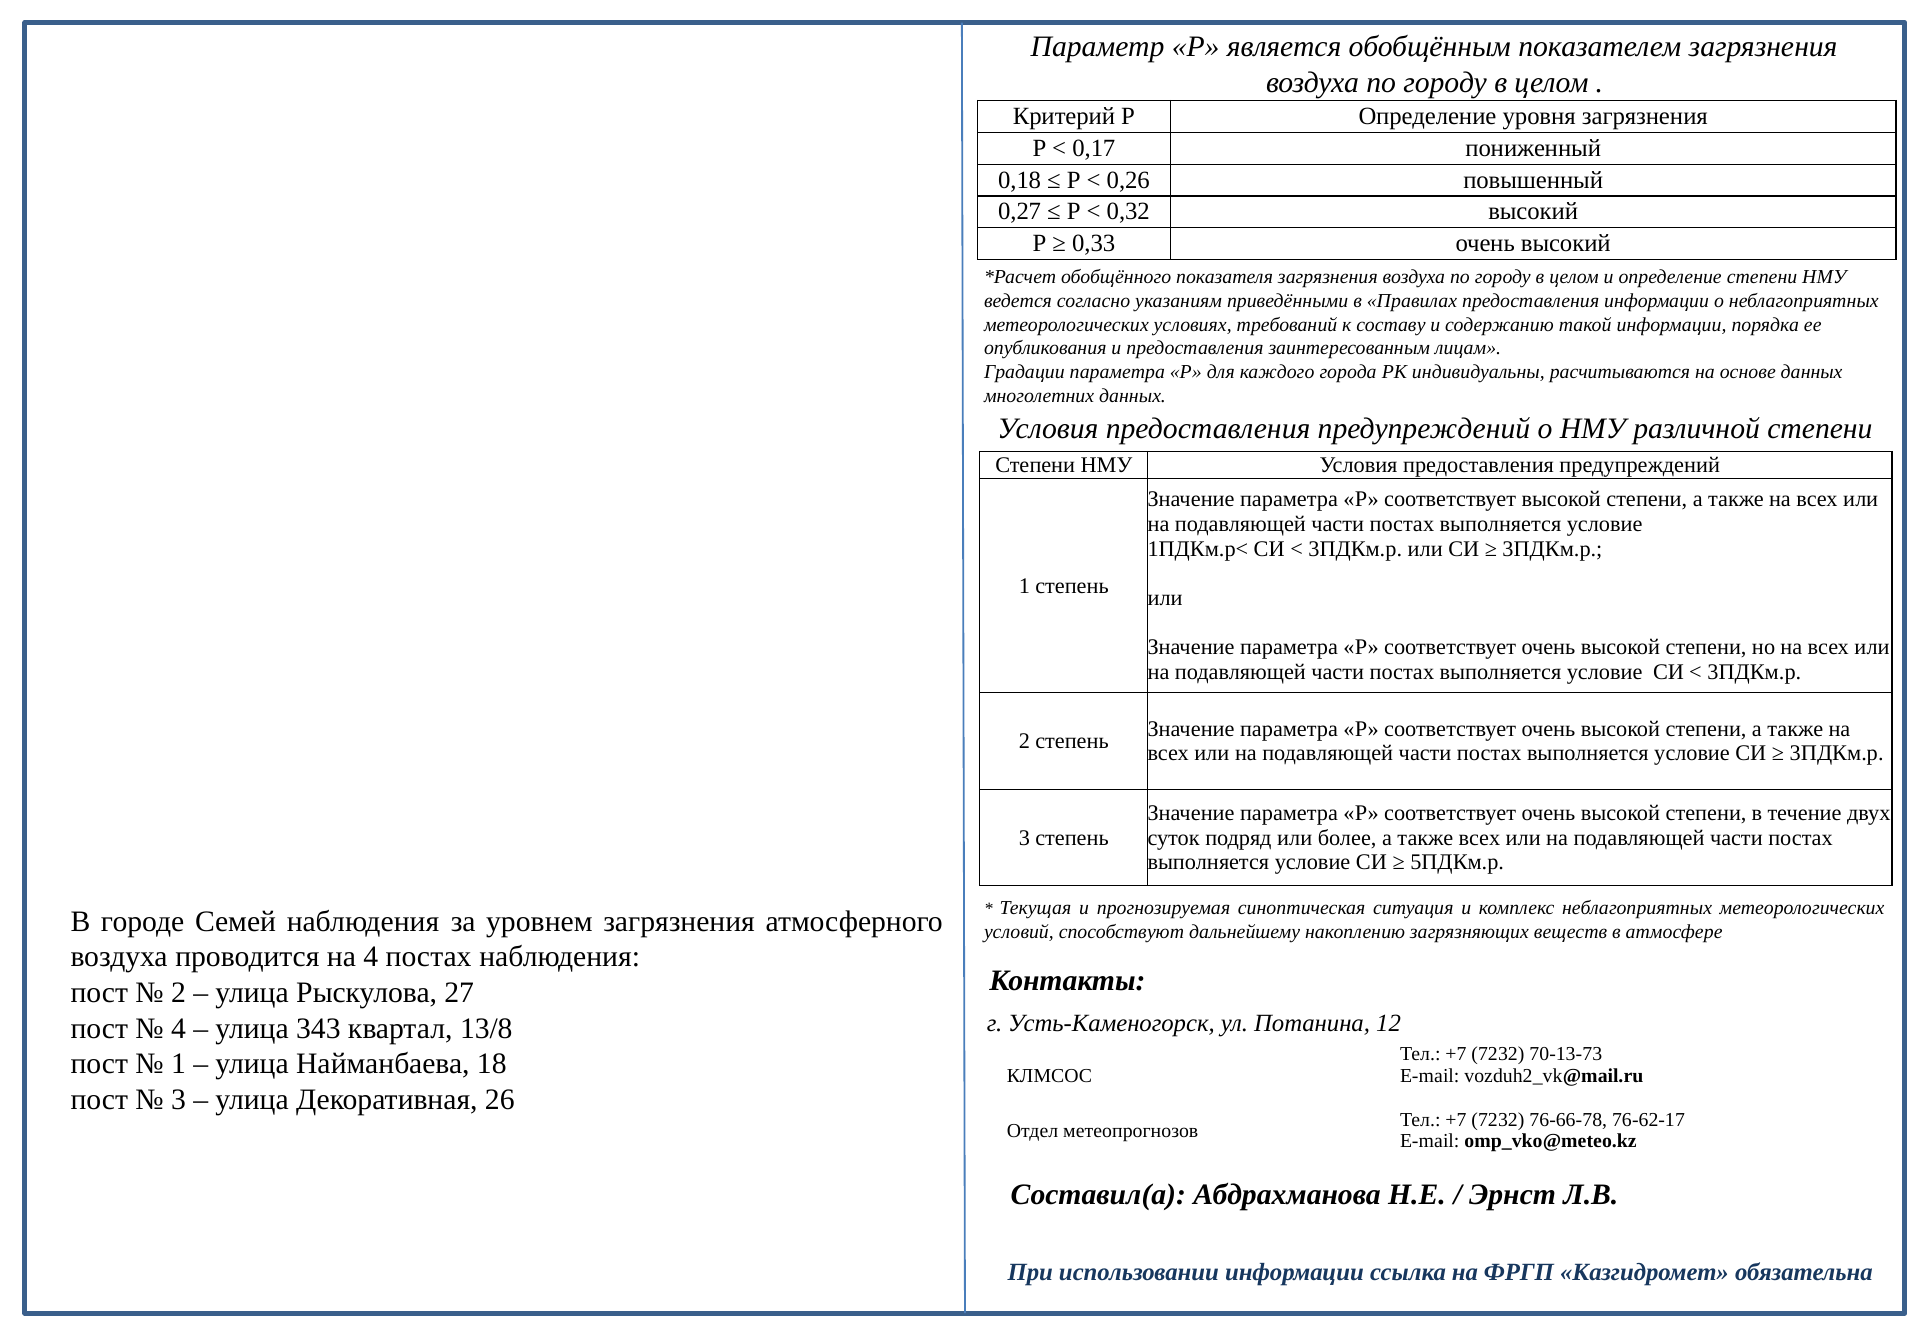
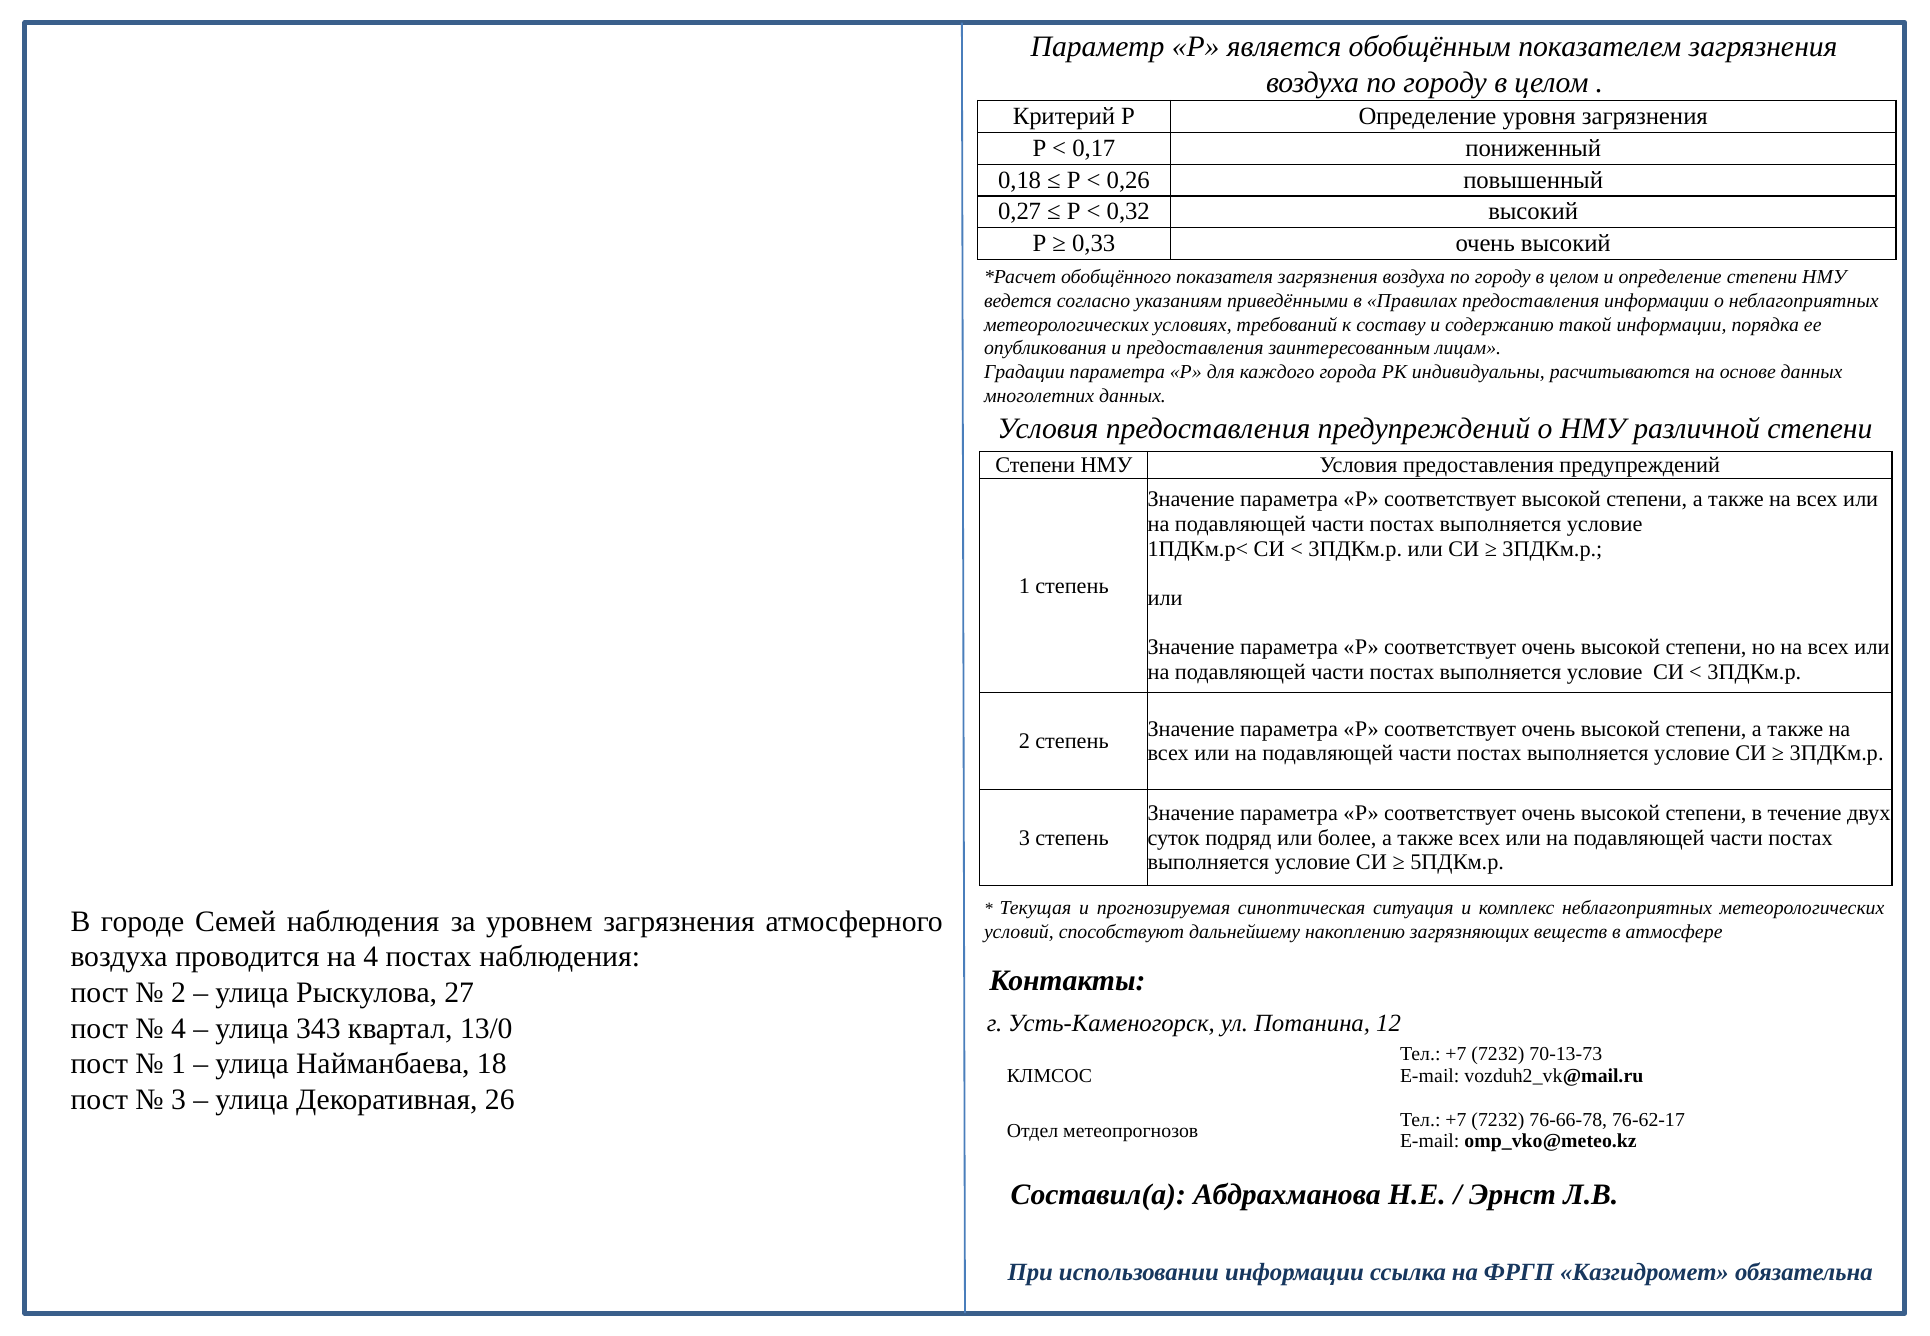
13/8: 13/8 -> 13/0
